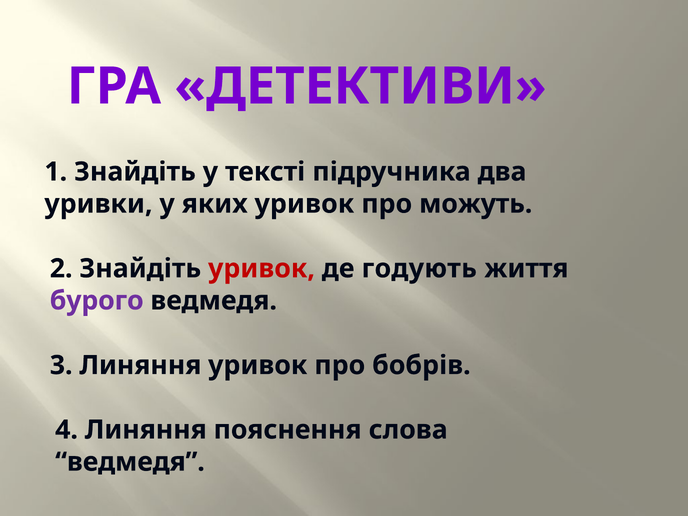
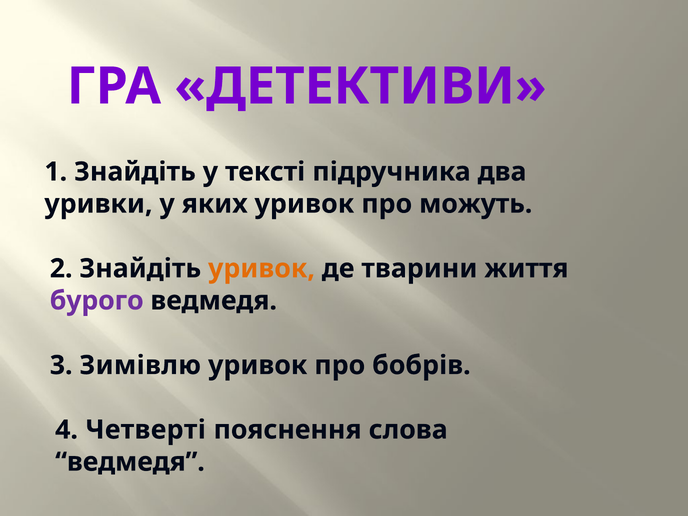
уривок at (262, 269) colour: red -> orange
годують: годують -> тварини
3 Линяння: Линяння -> Зимівлю
4 Линяння: Линяння -> Четверті
